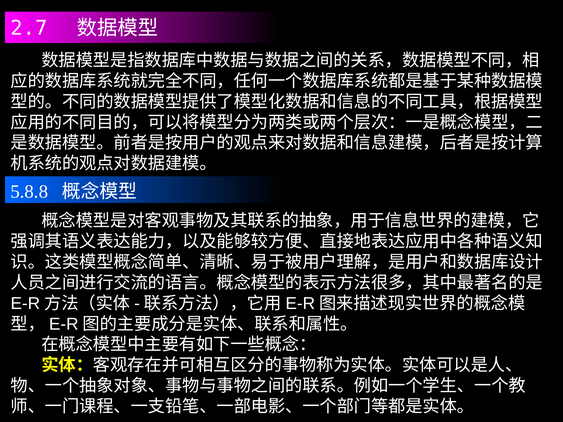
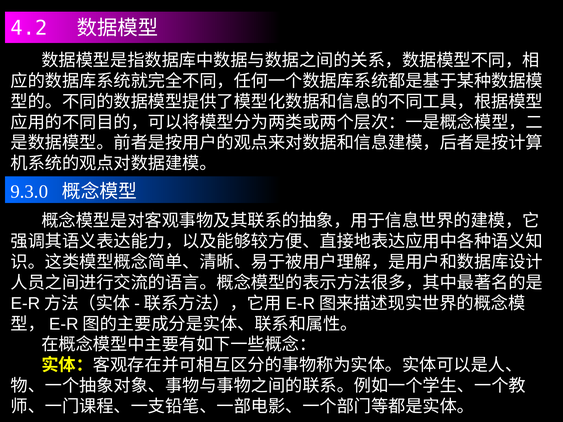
2.7: 2.7 -> 4.2
5.8.8: 5.8.8 -> 9.3.0
